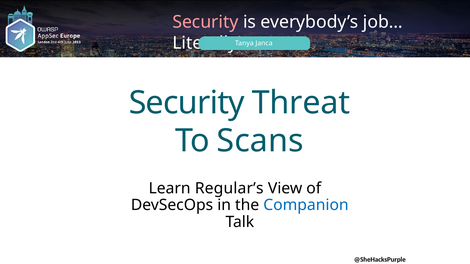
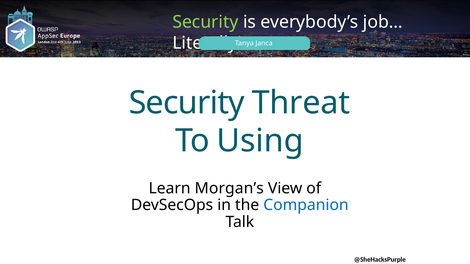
Security at (205, 22) colour: pink -> light green
Scans: Scans -> Using
Regular’s: Regular’s -> Morgan’s
